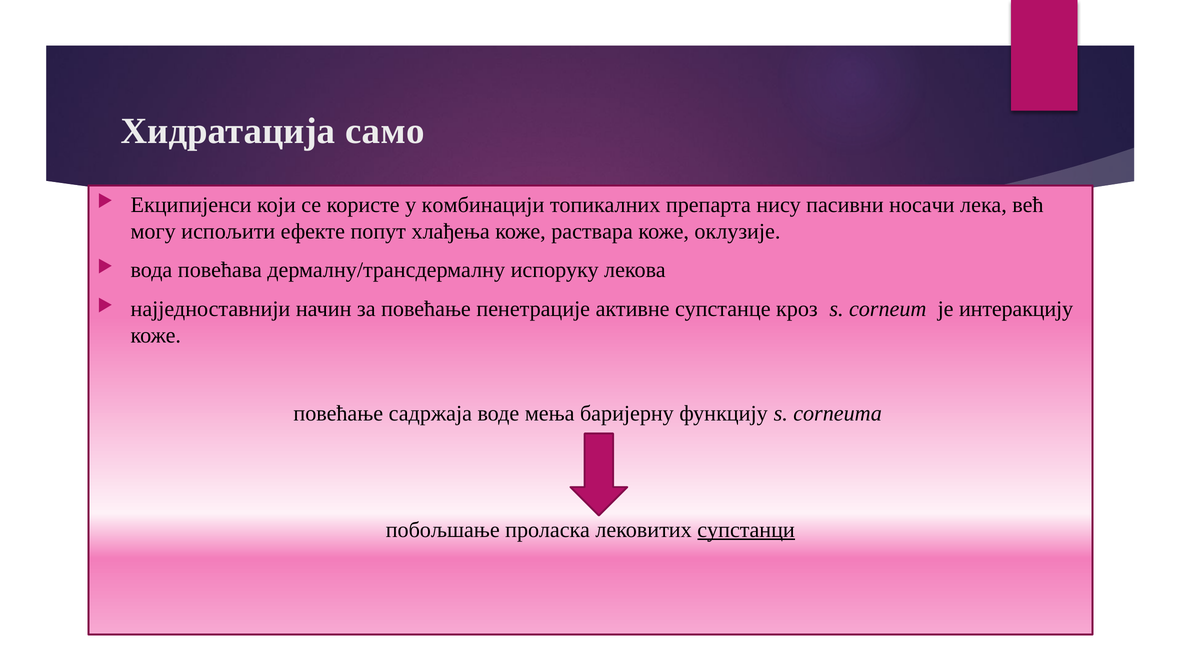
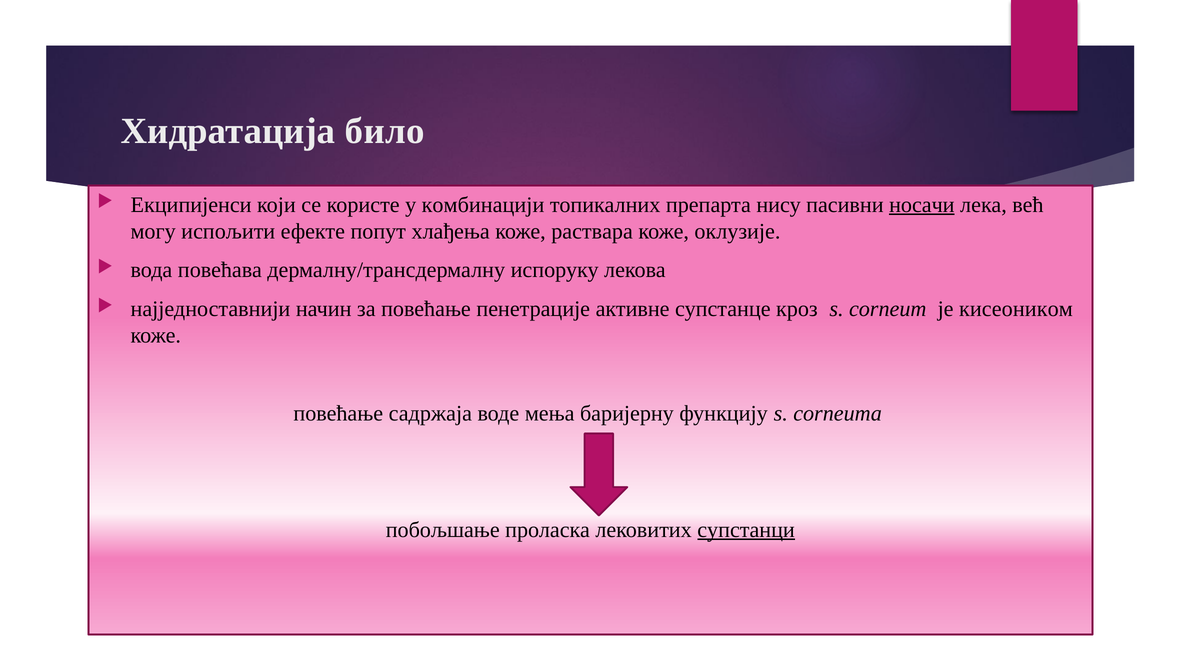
само: само -> било
носачи underline: none -> present
интеракцију: интеракцију -> кисеоником
